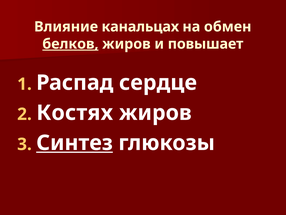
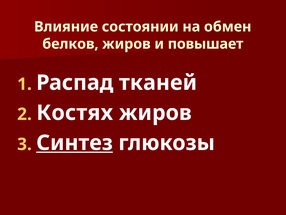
канальцах: канальцах -> состоянии
белков underline: present -> none
сердце: сердце -> тканей
